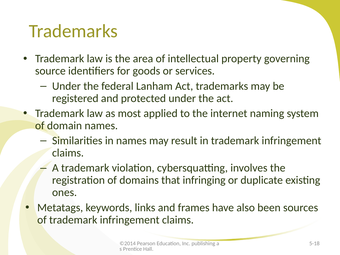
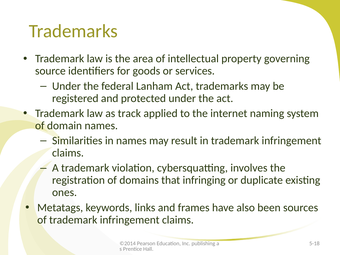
most: most -> track
